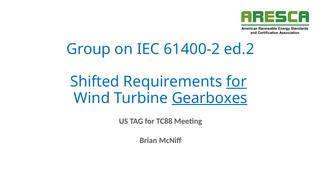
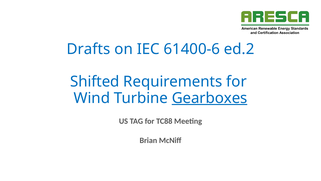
Group: Group -> Drafts
61400-2: 61400-2 -> 61400-6
for at (236, 82) underline: present -> none
